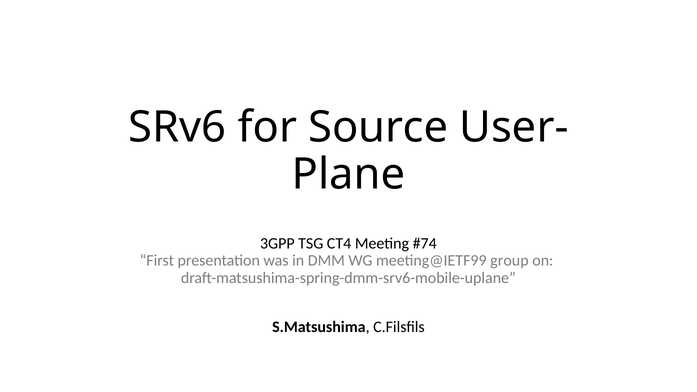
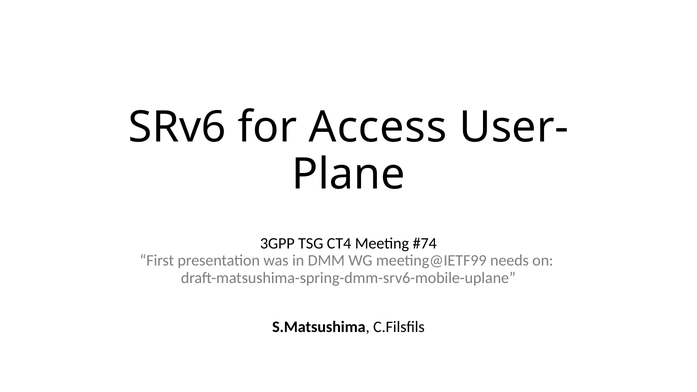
Source: Source -> Access
group: group -> needs
